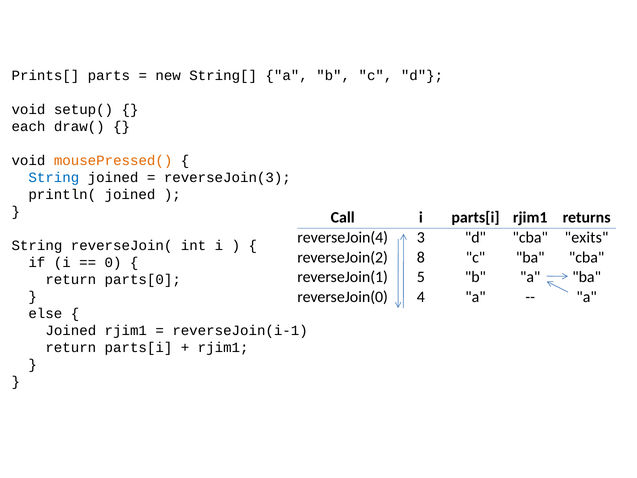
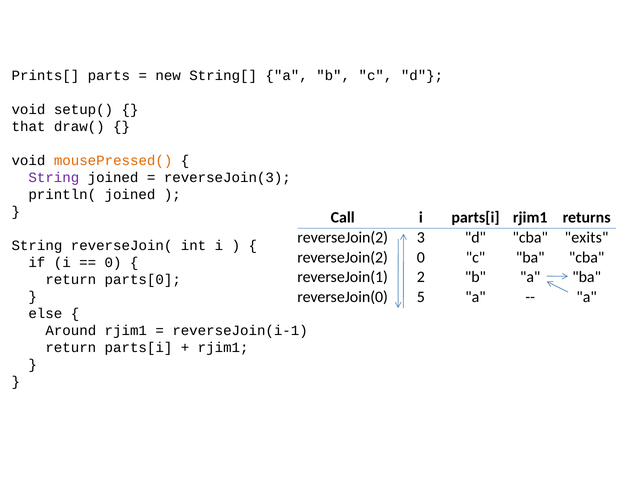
each: each -> that
String at (54, 178) colour: blue -> purple
reverseJoin(4 at (343, 237): reverseJoin(4 -> reverseJoin(2
reverseJoin(2 8: 8 -> 0
5: 5 -> 2
4: 4 -> 5
Joined at (71, 330): Joined -> Around
